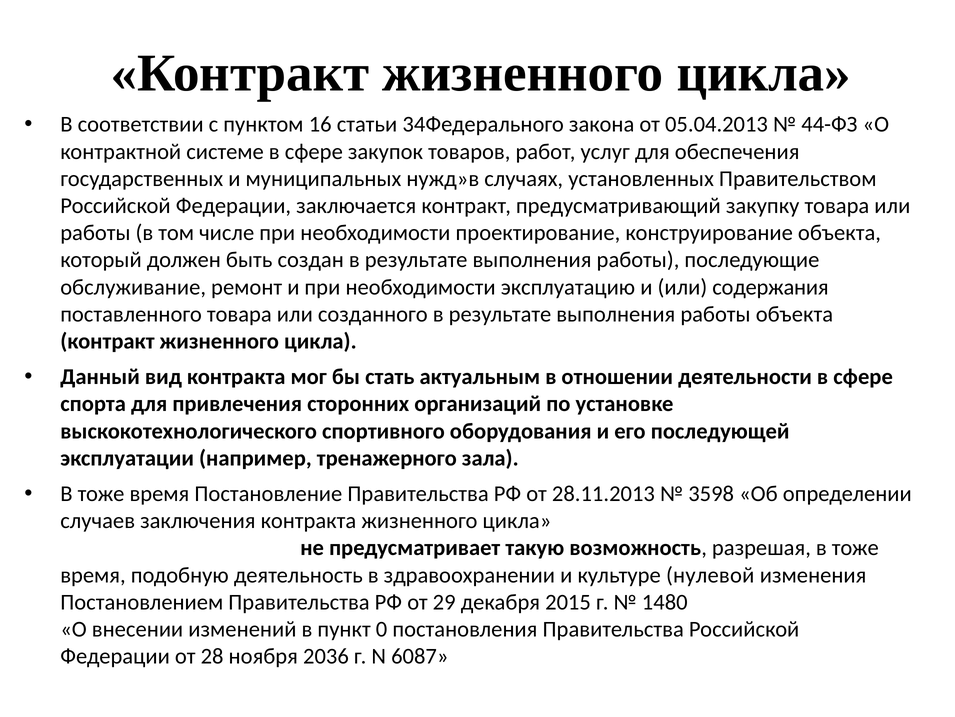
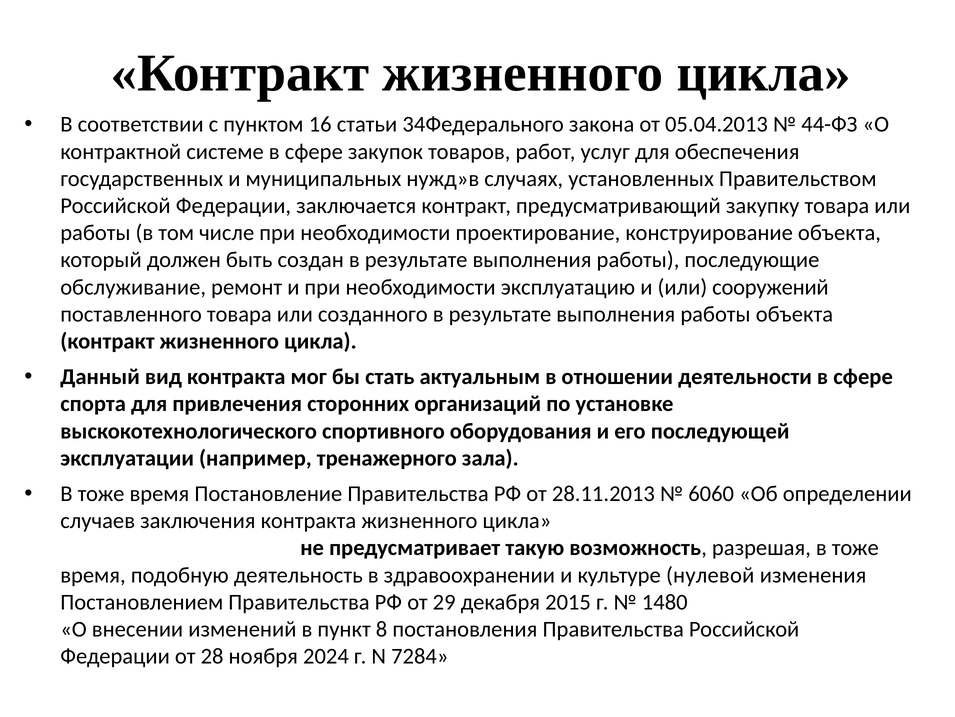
содержания: содержания -> сооружений
3598: 3598 -> 6060
0: 0 -> 8
2036: 2036 -> 2024
6087: 6087 -> 7284
